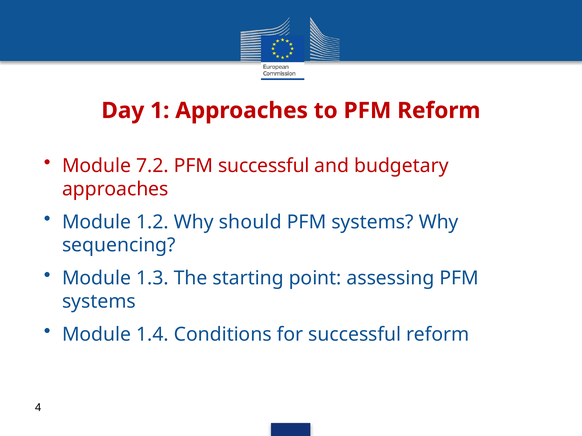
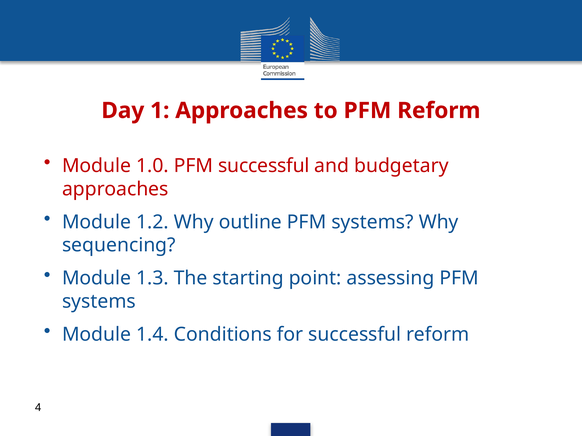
7.2: 7.2 -> 1.0
should: should -> outline
